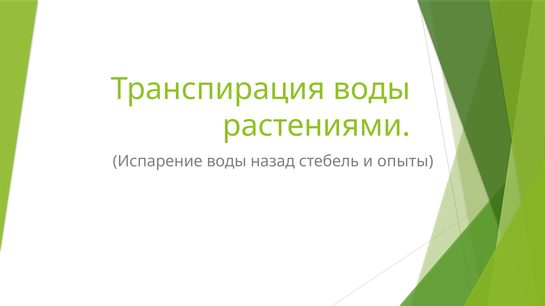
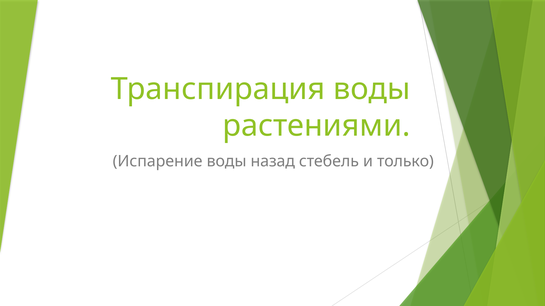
опыты: опыты -> только
